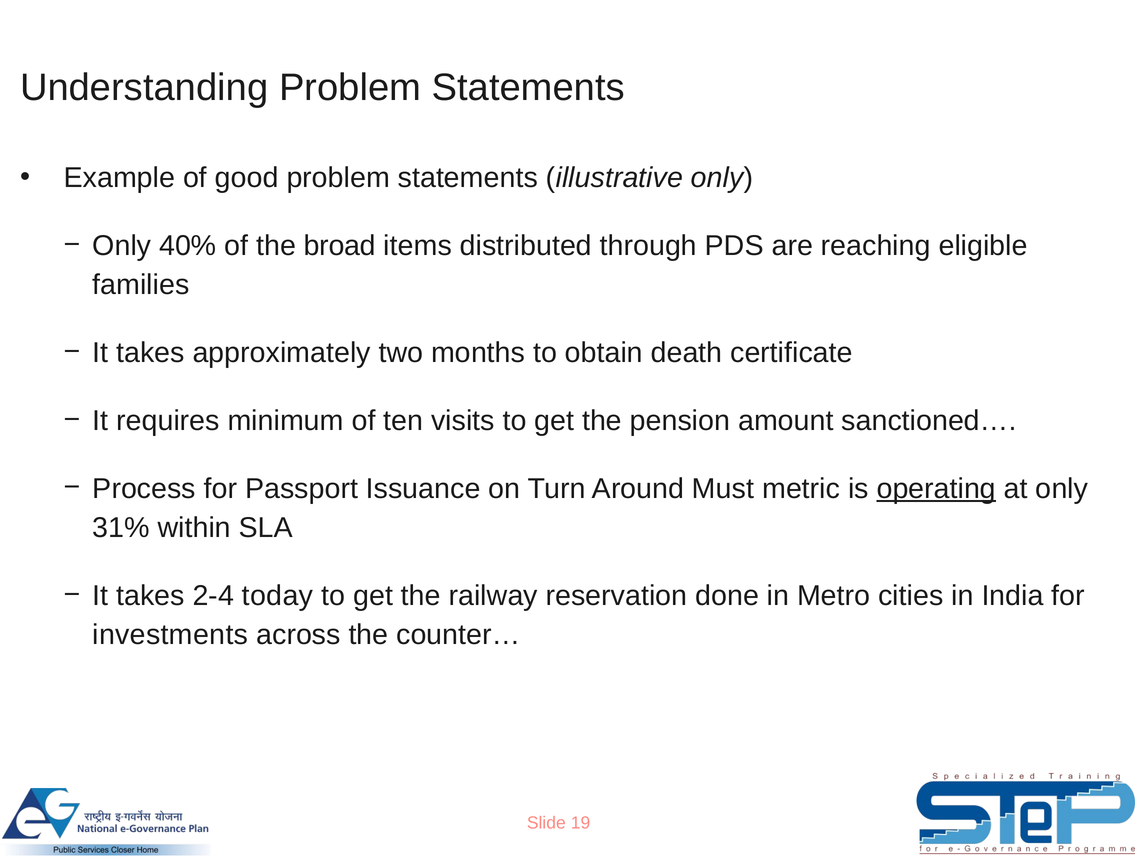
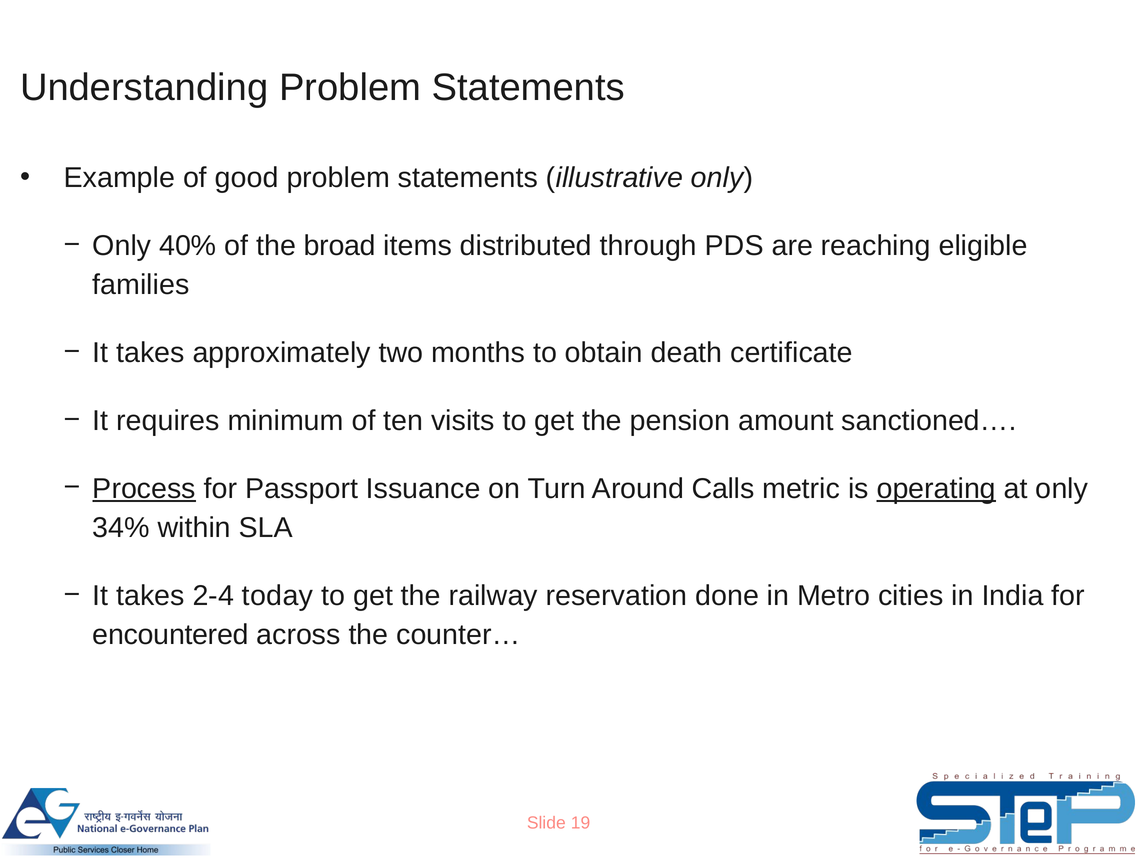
Process underline: none -> present
Must: Must -> Calls
31%: 31% -> 34%
investments: investments -> encountered
